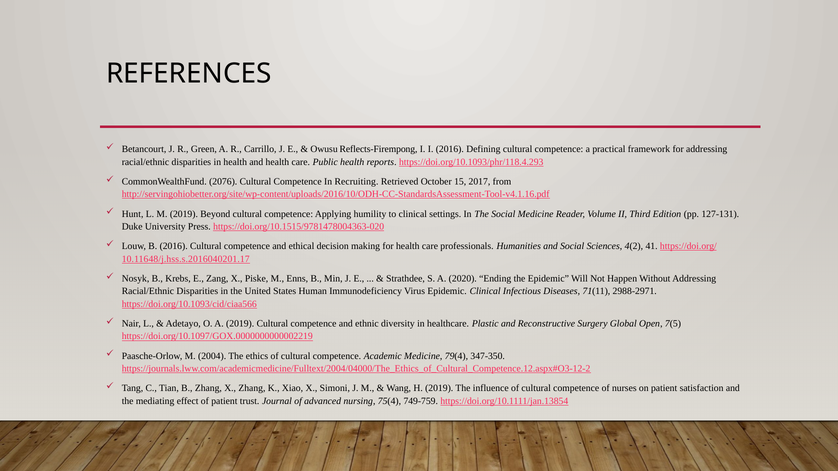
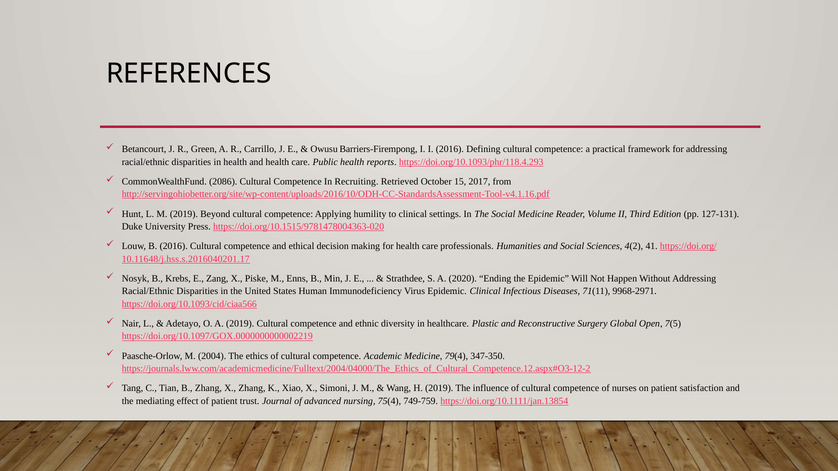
Reflects-Firempong: Reflects-Firempong -> Barriers-Firempong
2076: 2076 -> 2086
2988-2971: 2988-2971 -> 9968-2971
